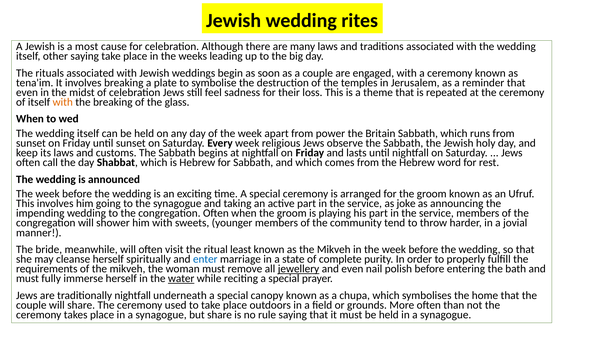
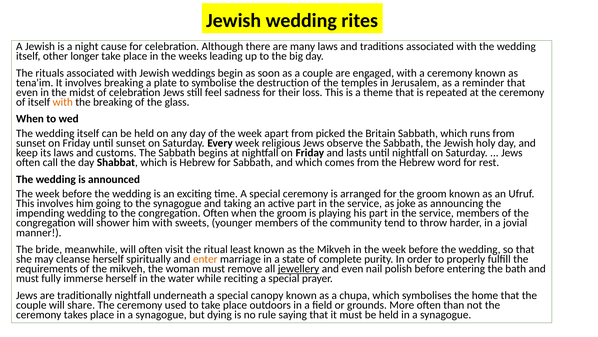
most: most -> night
other saying: saying -> longer
power: power -> picked
enter colour: blue -> orange
water underline: present -> none
but share: share -> dying
